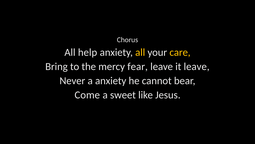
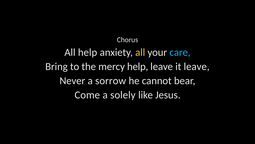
care colour: yellow -> light blue
mercy fear: fear -> help
a anxiety: anxiety -> sorrow
sweet: sweet -> solely
